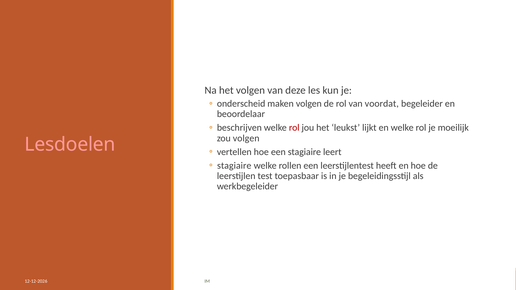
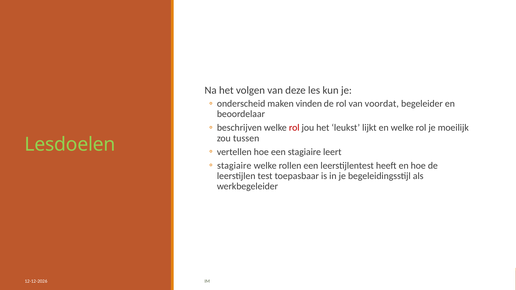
maken volgen: volgen -> vinden
zou volgen: volgen -> tussen
Lesdoelen colour: pink -> light green
